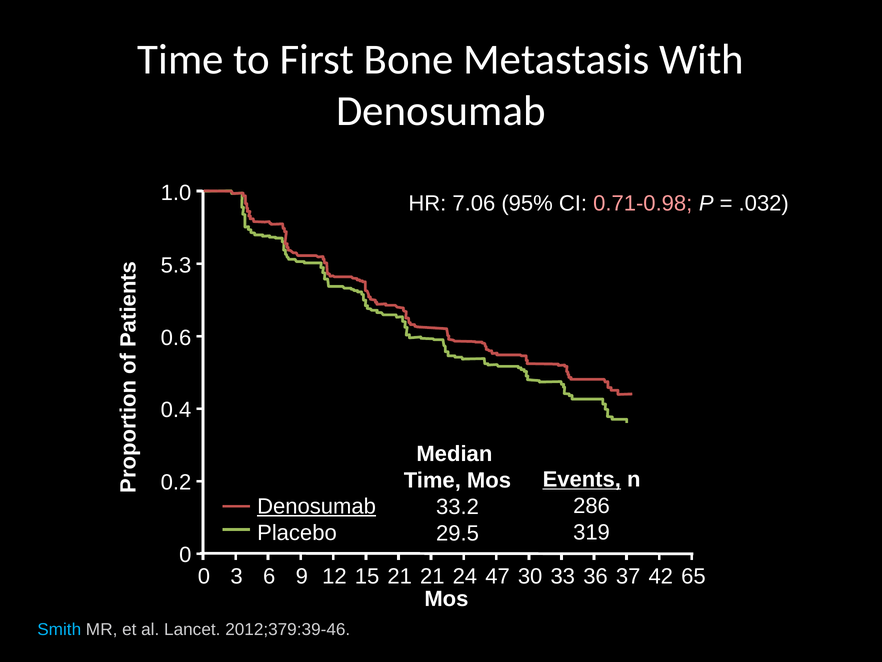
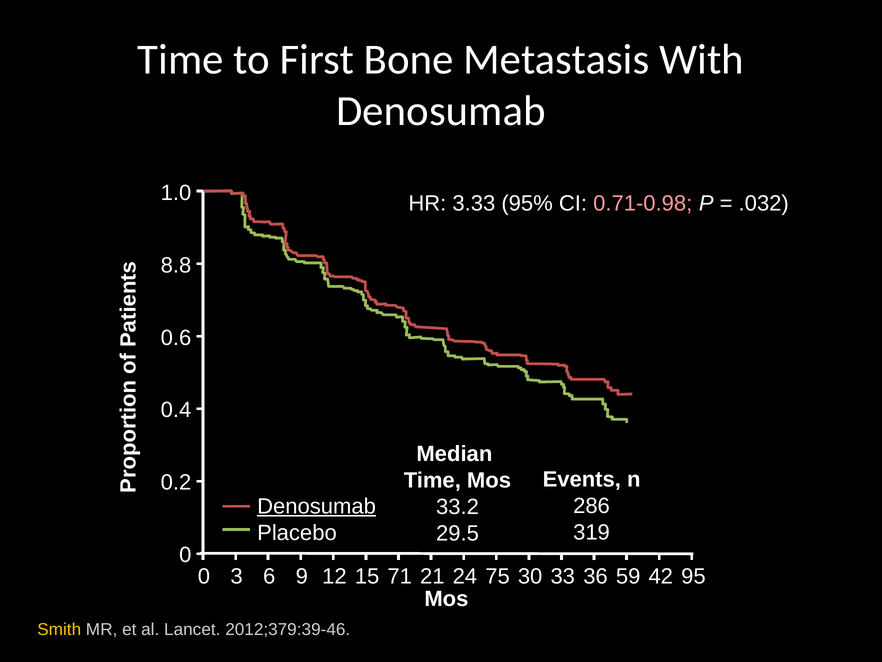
7.06: 7.06 -> 3.33
5.3: 5.3 -> 8.8
Events underline: present -> none
15 21: 21 -> 71
47: 47 -> 75
37: 37 -> 59
65: 65 -> 95
Smith colour: light blue -> yellow
